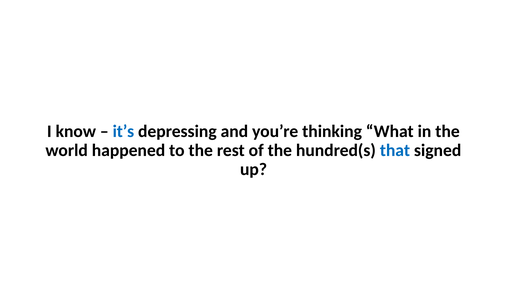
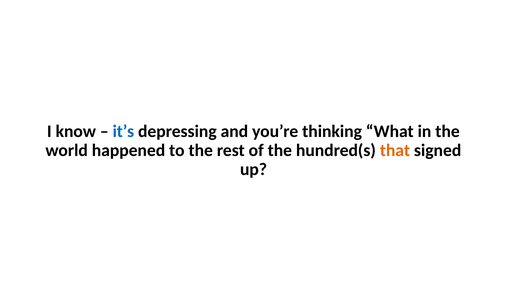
that colour: blue -> orange
